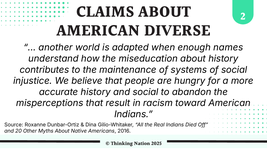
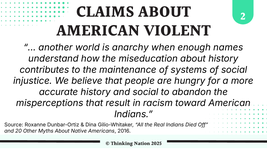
DIVERSE: DIVERSE -> VIOLENT
adapted: adapted -> anarchy
